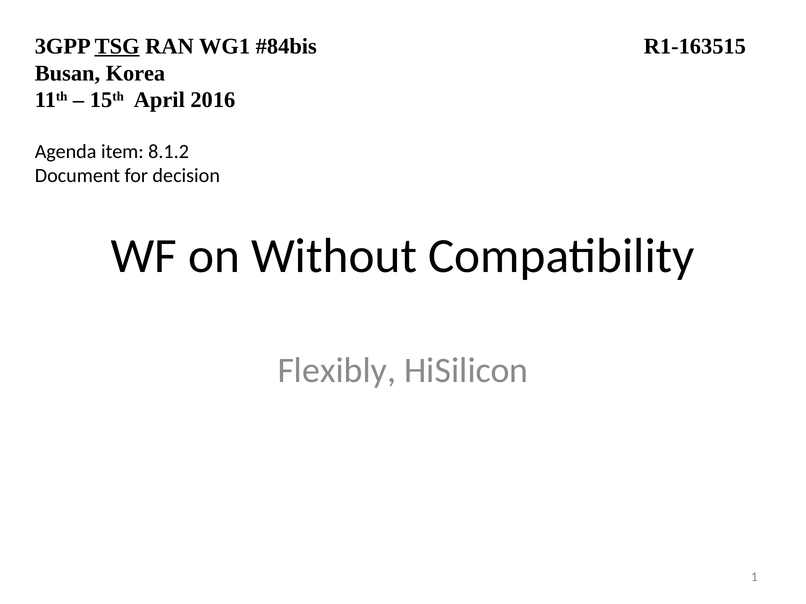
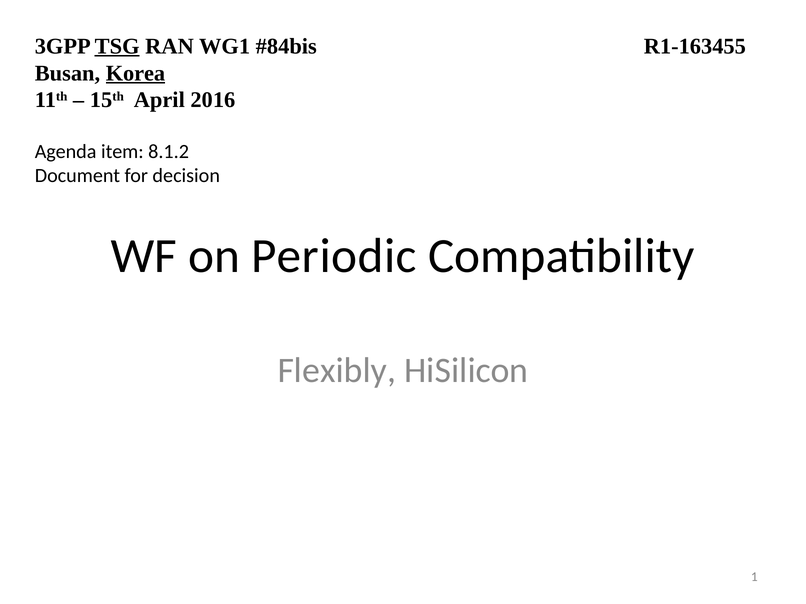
R1-163515: R1-163515 -> R1-163455
Korea underline: none -> present
Without: Without -> Periodic
